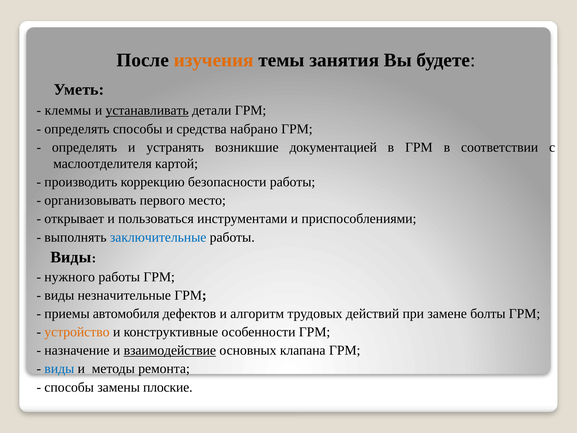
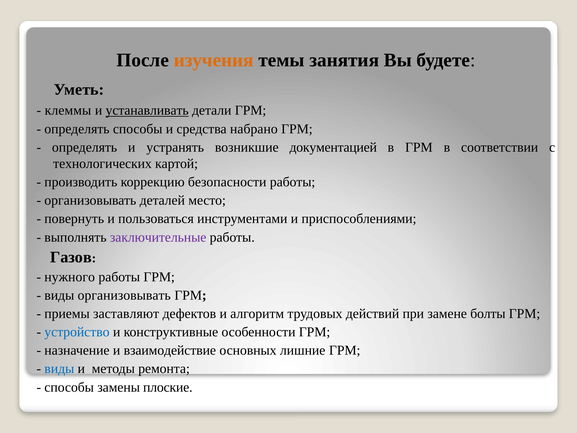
маслоотделителя: маслоотделителя -> технологических
первого: первого -> деталей
открывает: открывает -> повернуть
заключительные colour: blue -> purple
Виды at (71, 257): Виды -> Газов
виды незначительные: незначительные -> организовывать
автомобиля: автомобиля -> заставляют
устройство colour: orange -> blue
взаимодействие underline: present -> none
клапана: клапана -> лишние
